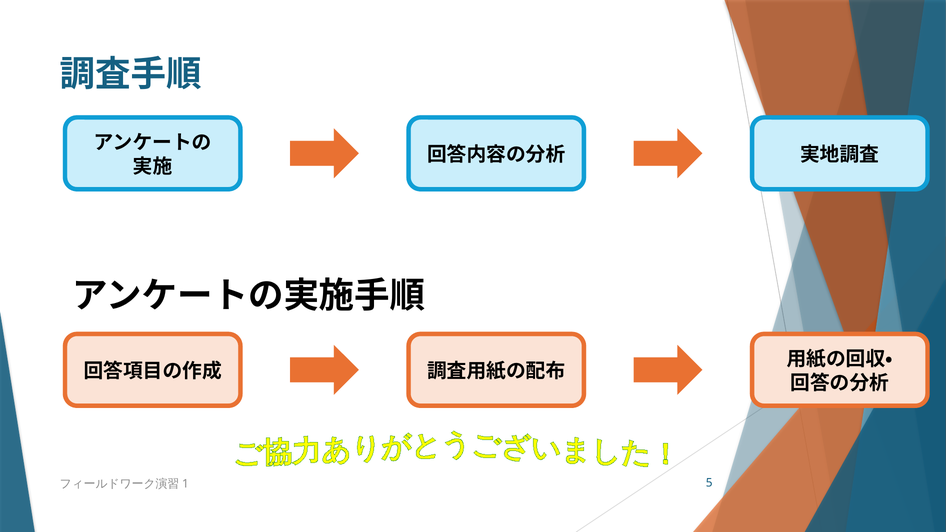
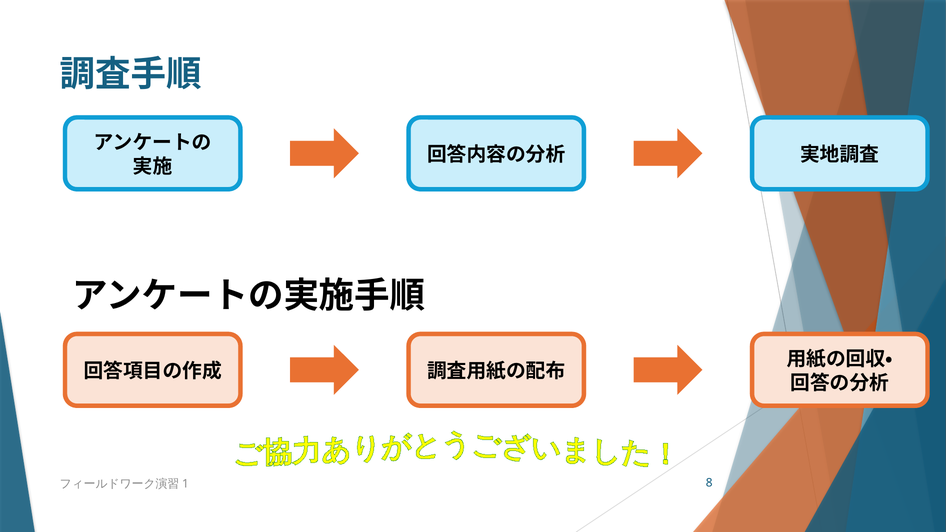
5: 5 -> 8
